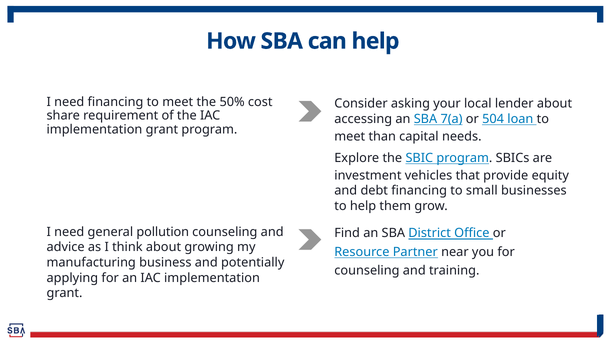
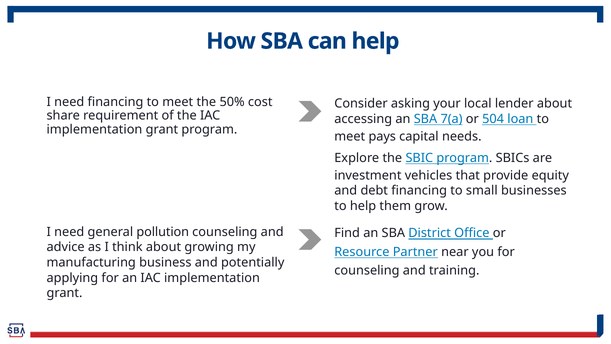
than: than -> pays
